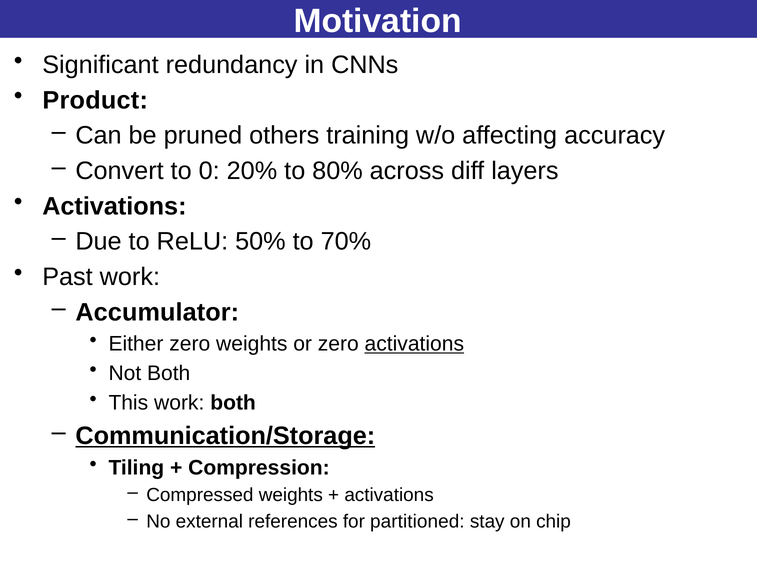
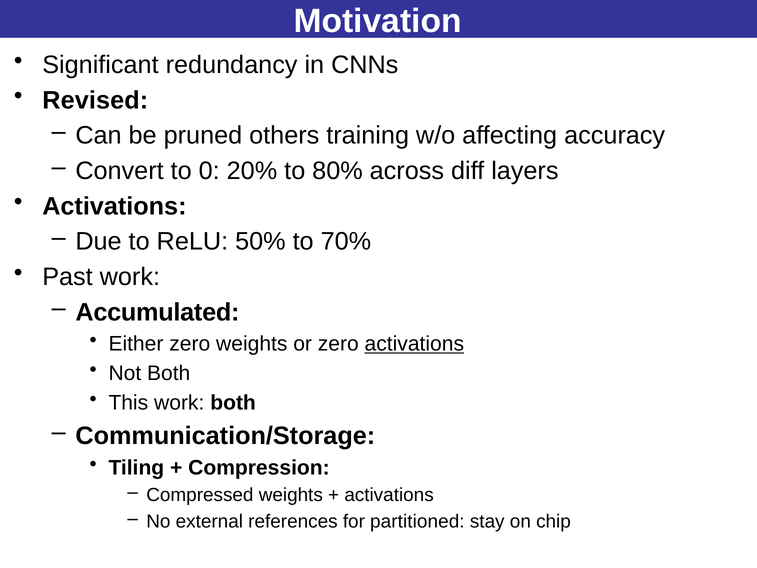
Product: Product -> Revised
Accumulator: Accumulator -> Accumulated
Communication/Storage underline: present -> none
